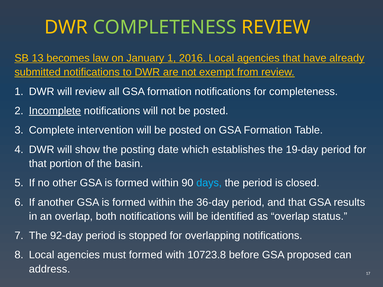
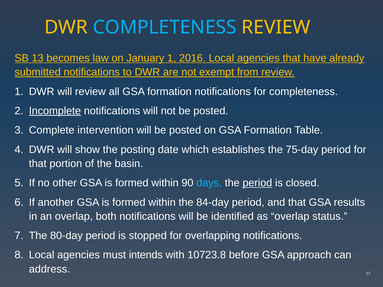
COMPLETENESS at (165, 27) colour: light green -> light blue
19-day: 19-day -> 75-day
period at (257, 183) underline: none -> present
36-day: 36-day -> 84-day
92-day: 92-day -> 80-day
must formed: formed -> intends
proposed: proposed -> approach
